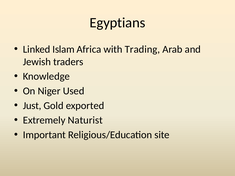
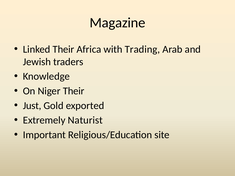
Egyptians: Egyptians -> Magazine
Linked Islam: Islam -> Their
Niger Used: Used -> Their
